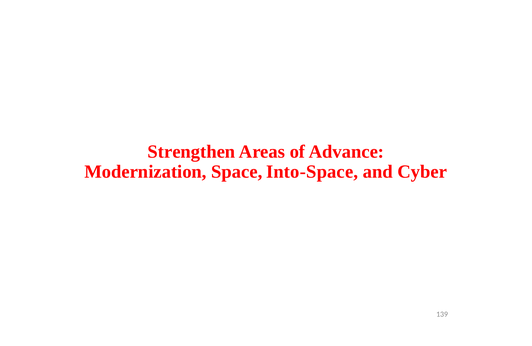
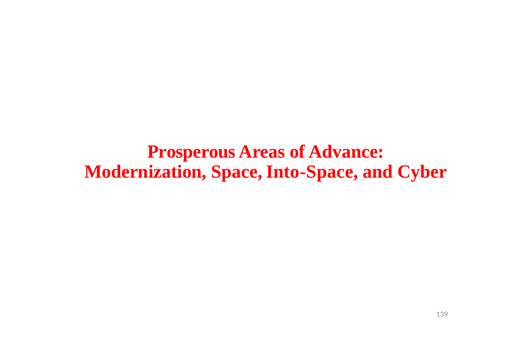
Strengthen: Strengthen -> Prosperous
